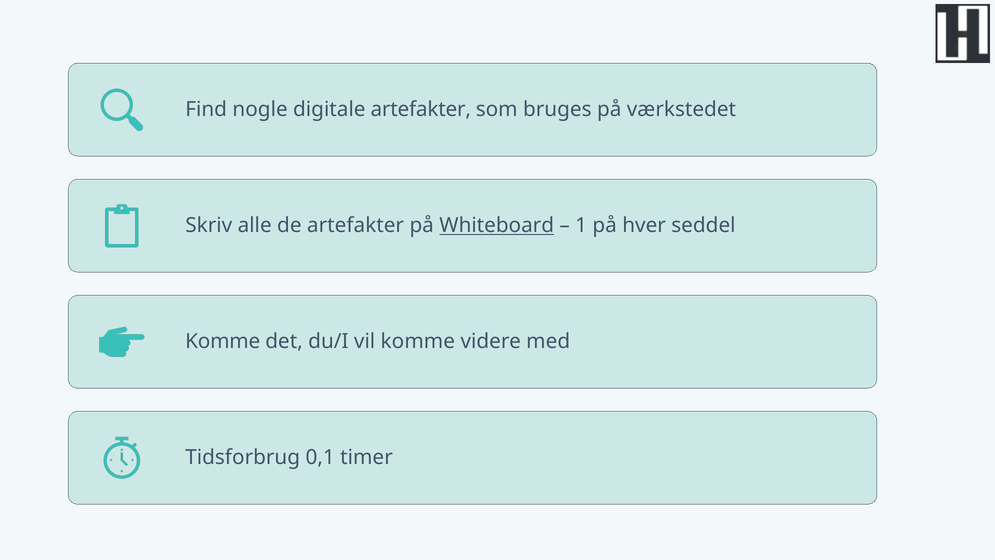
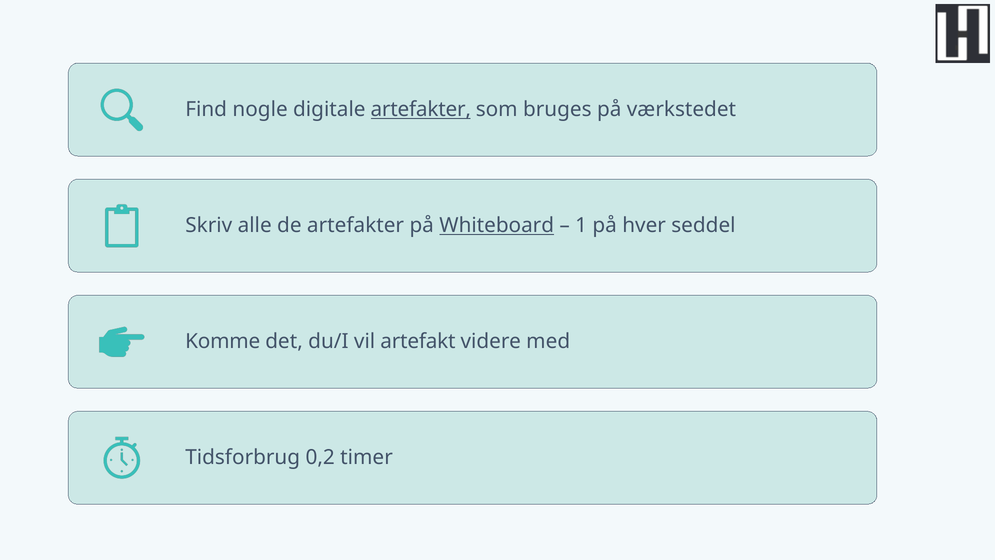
artefakter at (421, 109) underline: none -> present
vil komme: komme -> artefakt
0,1: 0,1 -> 0,2
